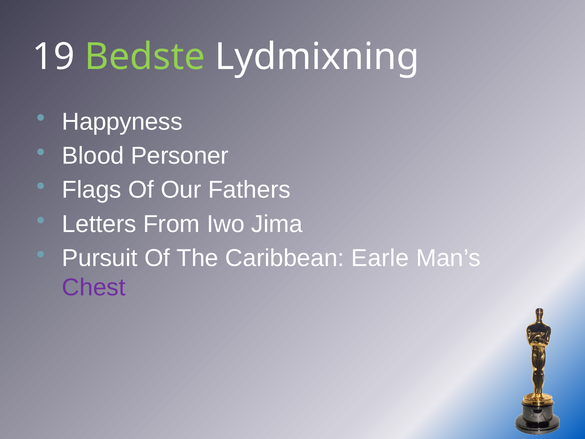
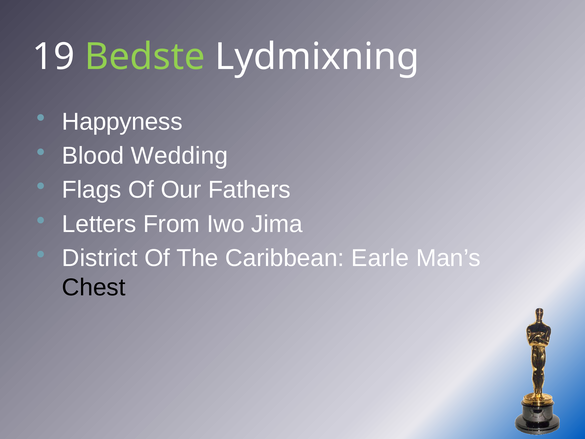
Personer: Personer -> Wedding
Pursuit: Pursuit -> District
Chest colour: purple -> black
